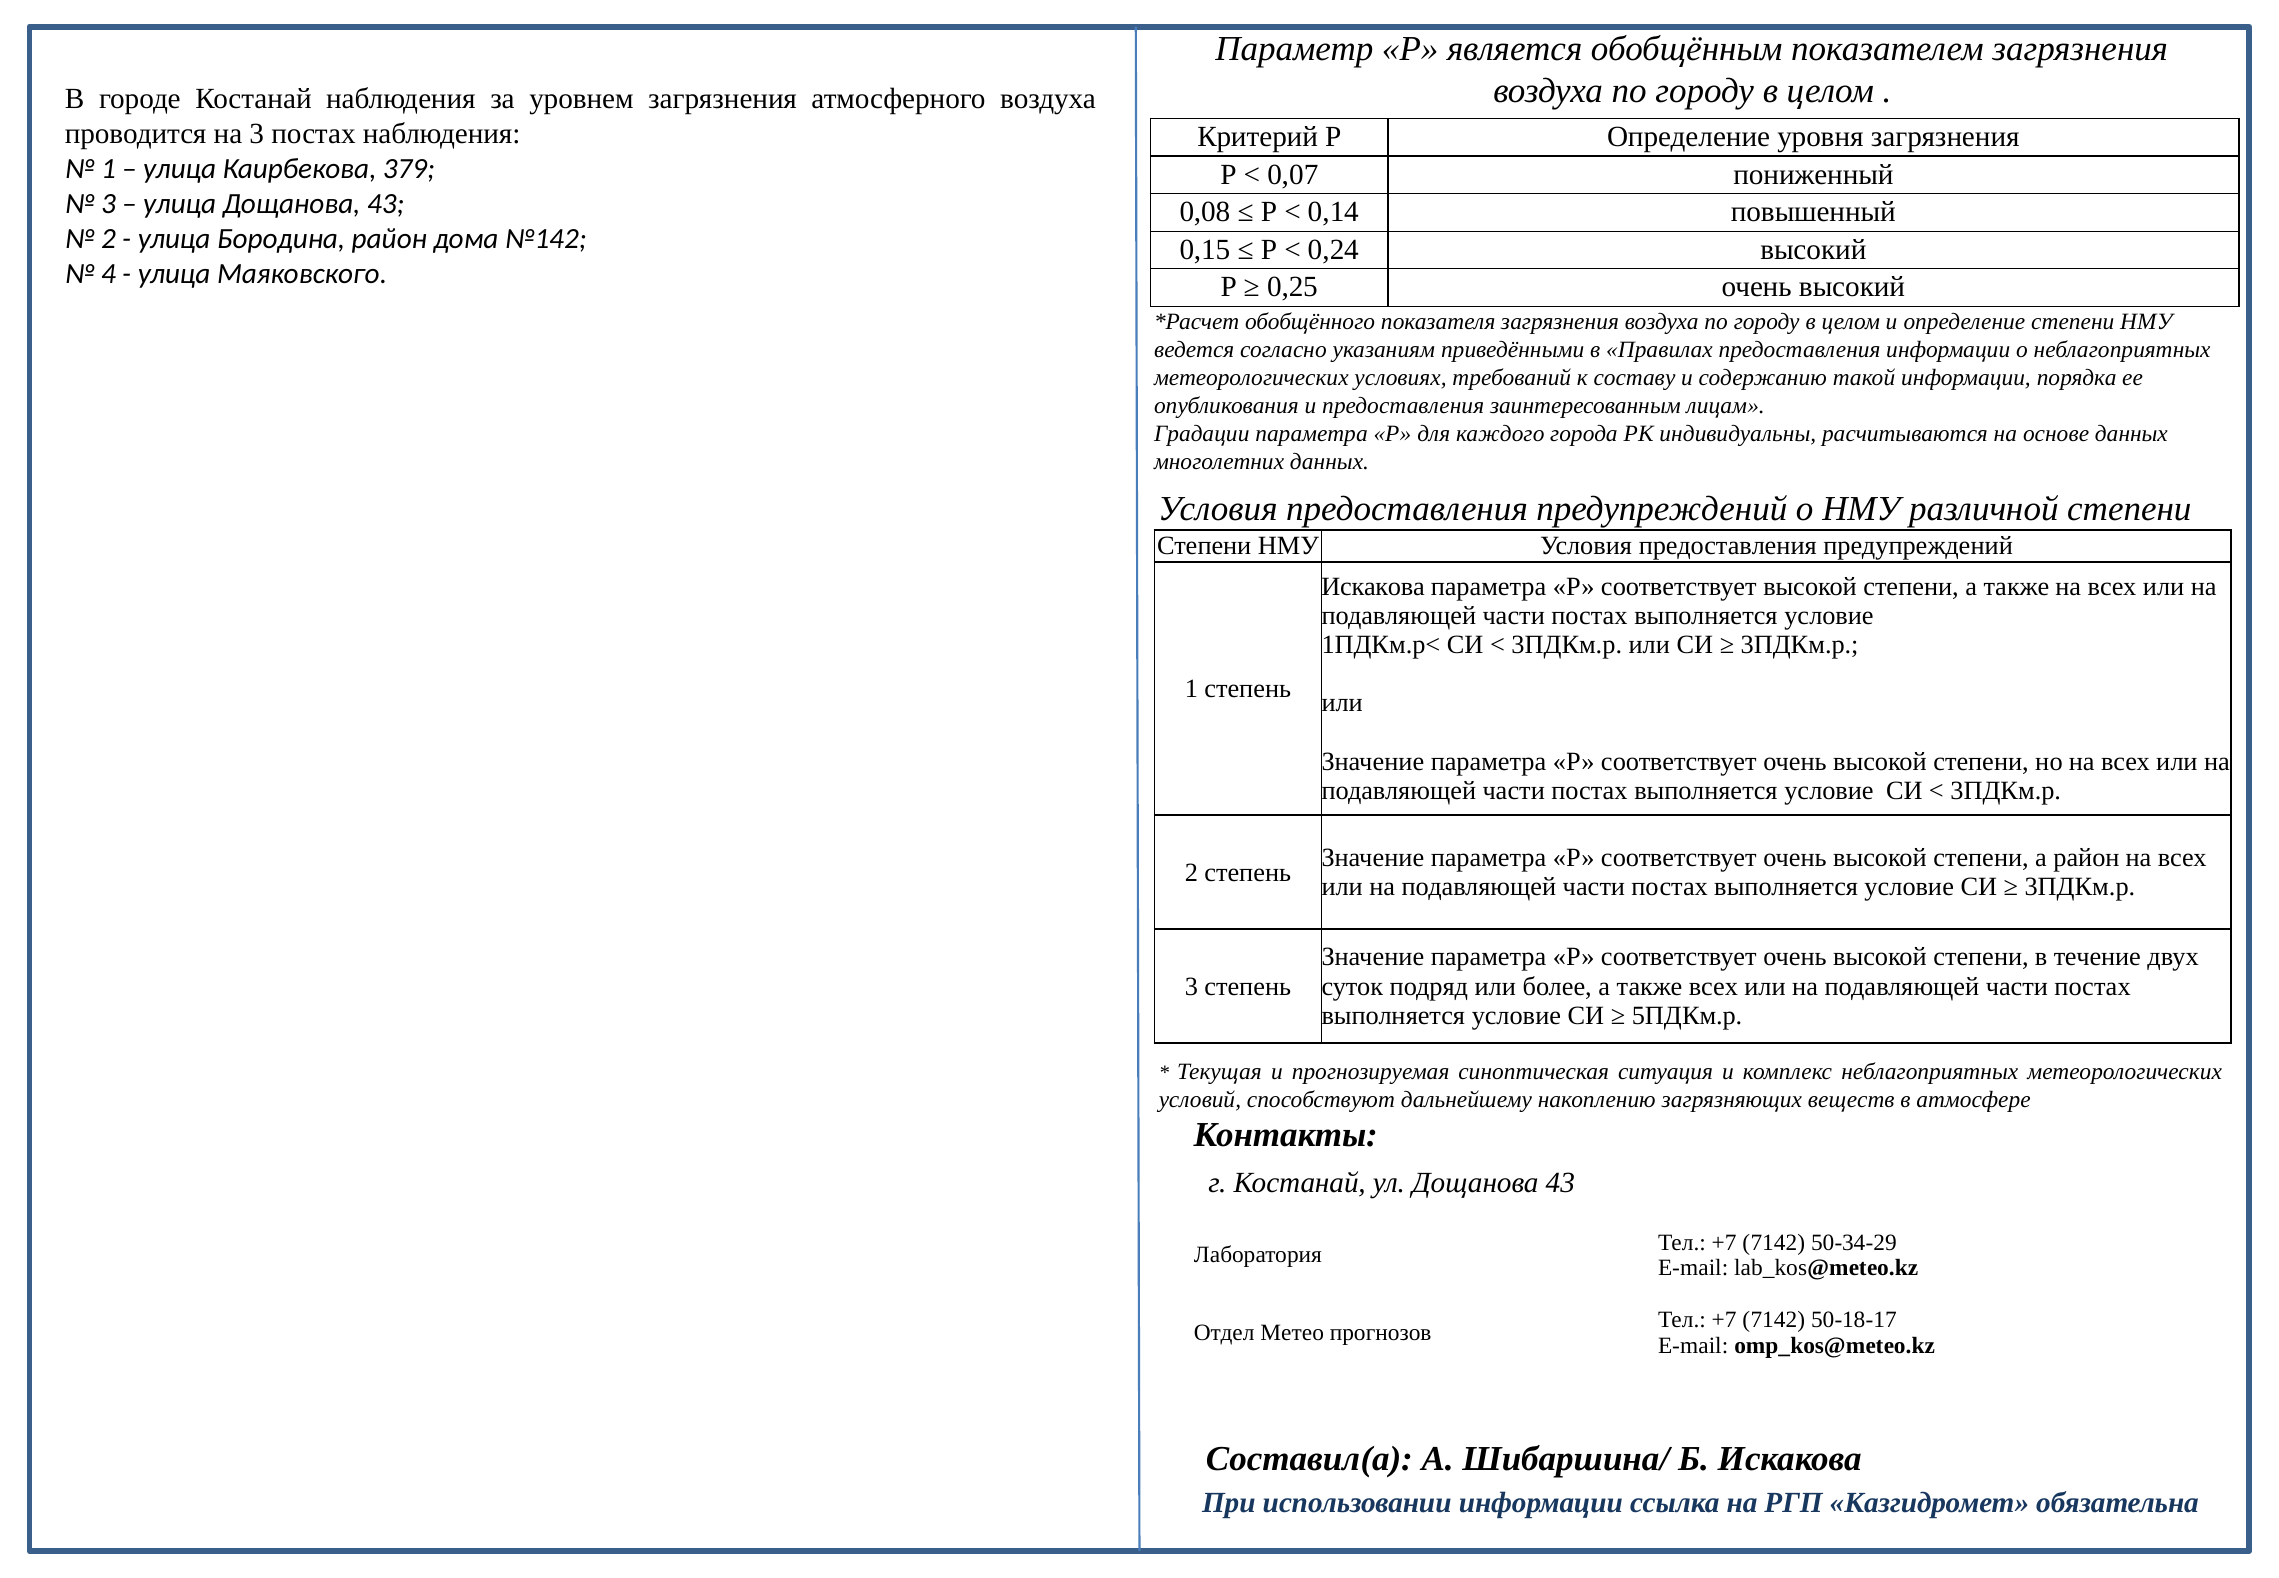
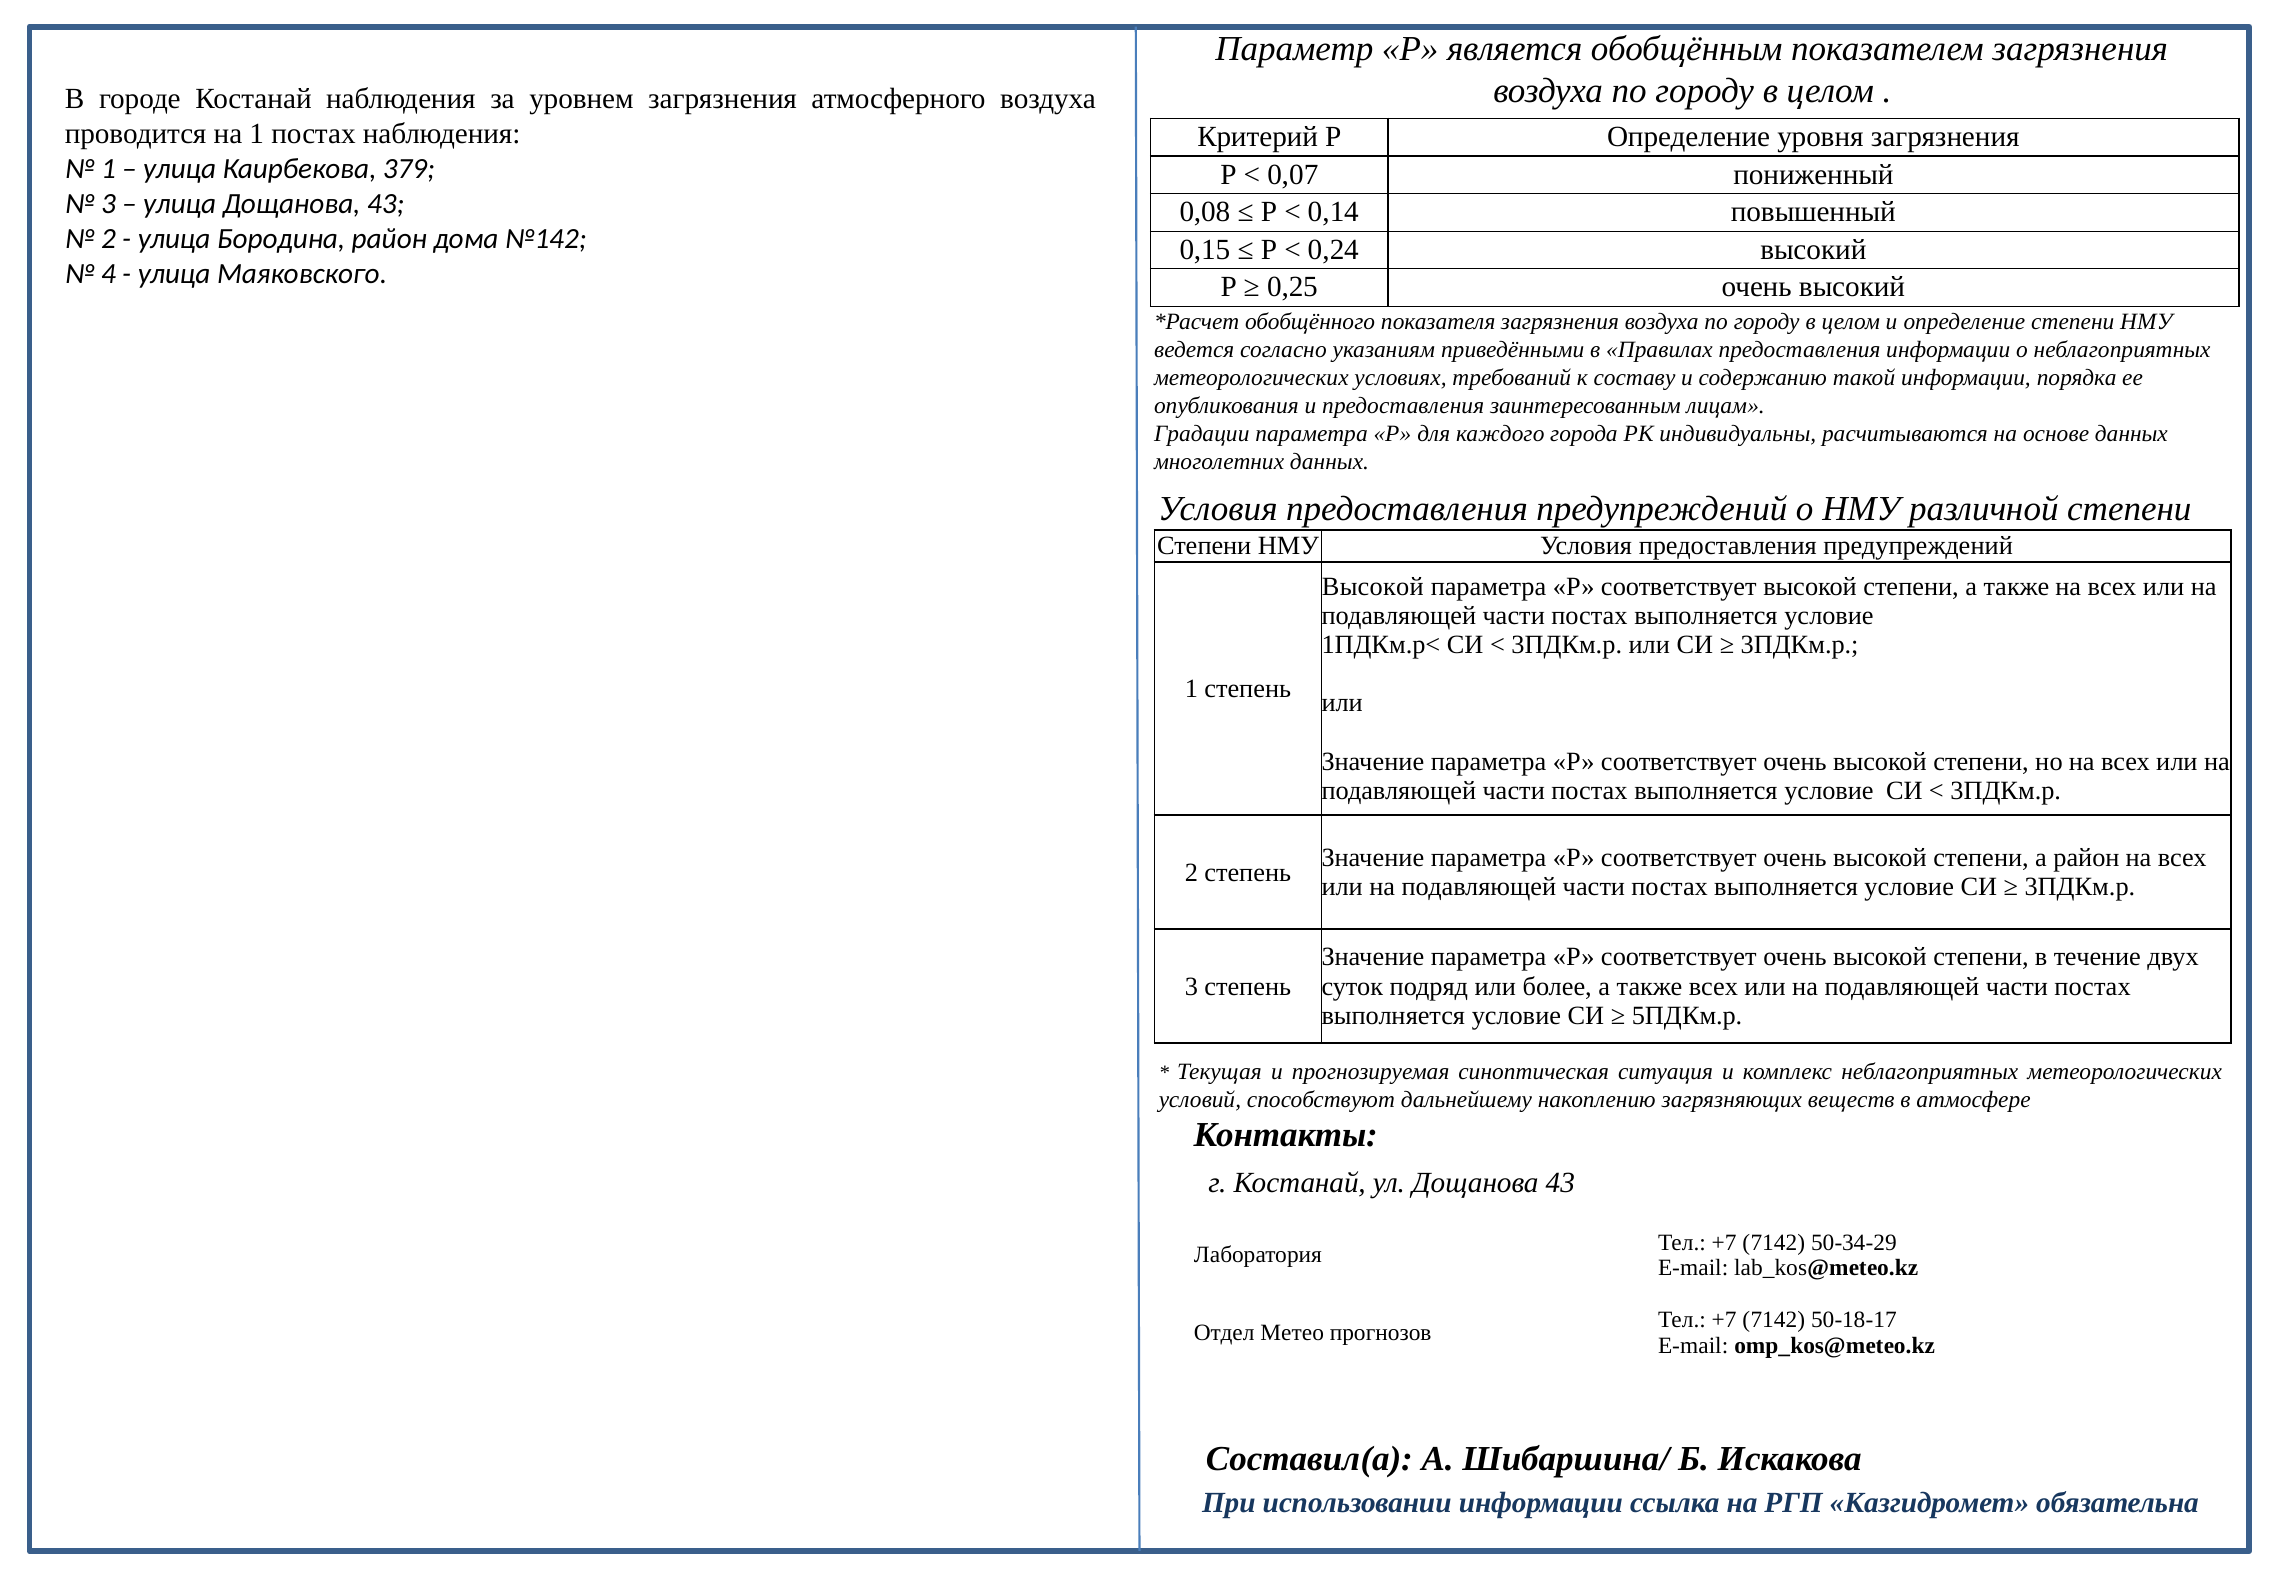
на 3: 3 -> 1
Искакова at (1373, 587): Искакова -> Высокой
